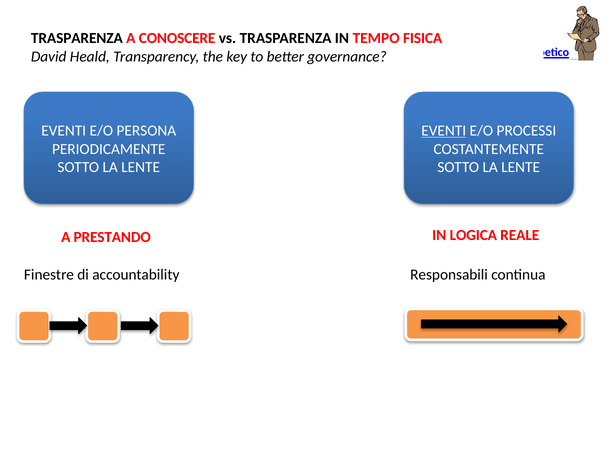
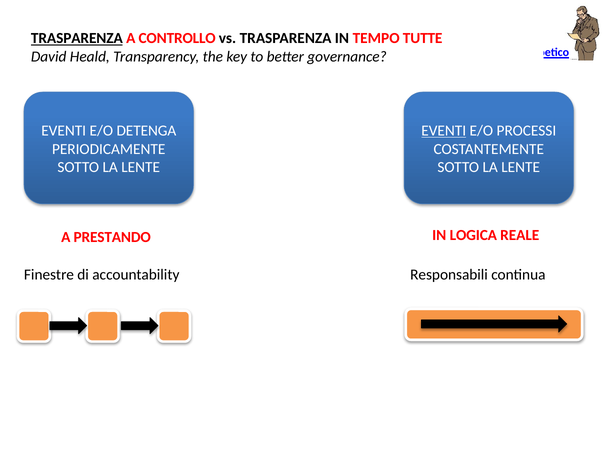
TRASPARENZA at (77, 38) underline: none -> present
CONOSCERE: CONOSCERE -> CONTROLLO
FISICA: FISICA -> TUTTE
PERSONA: PERSONA -> DETENGA
